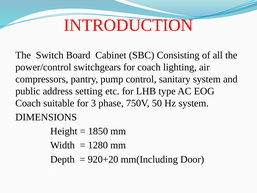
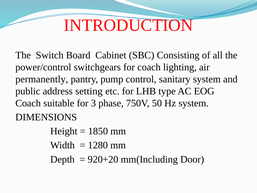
compressors: compressors -> permanently
